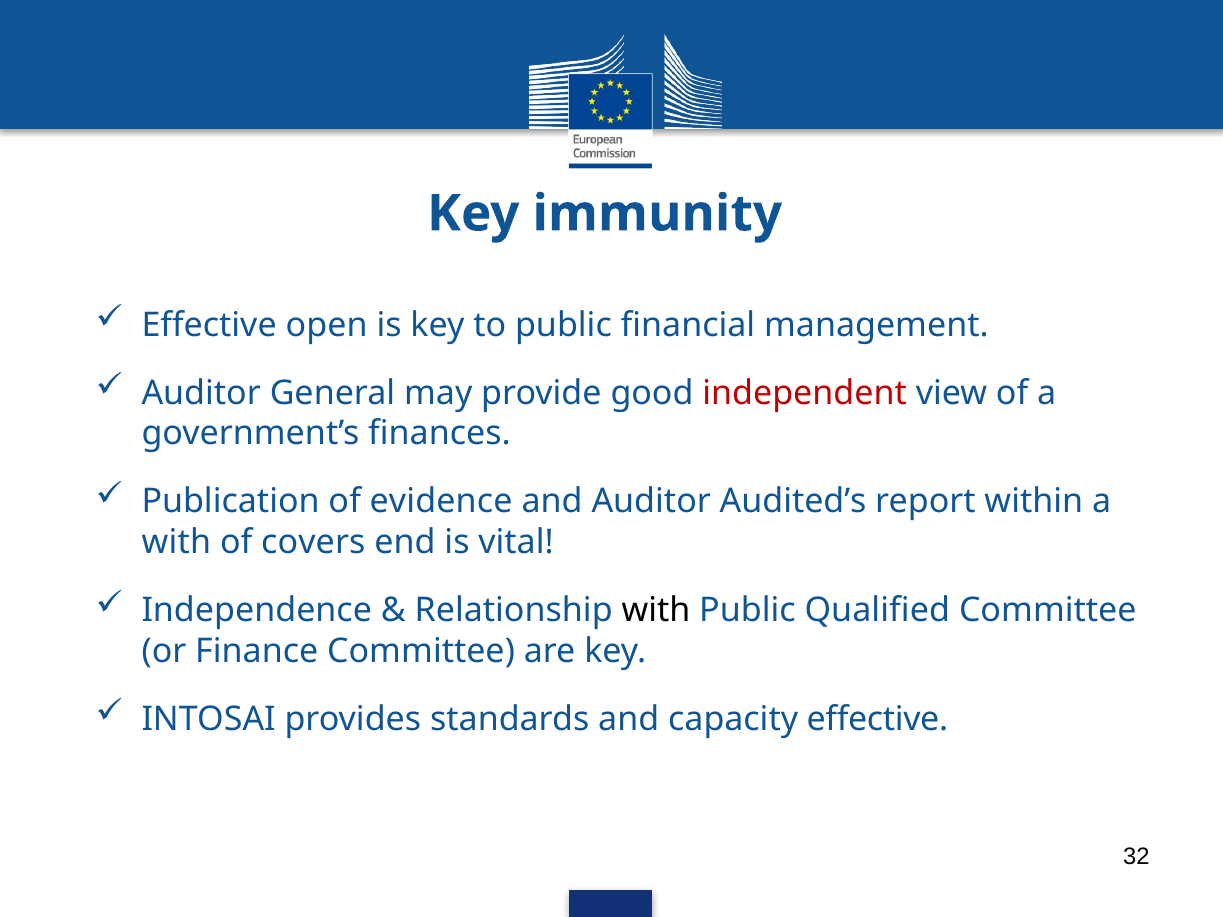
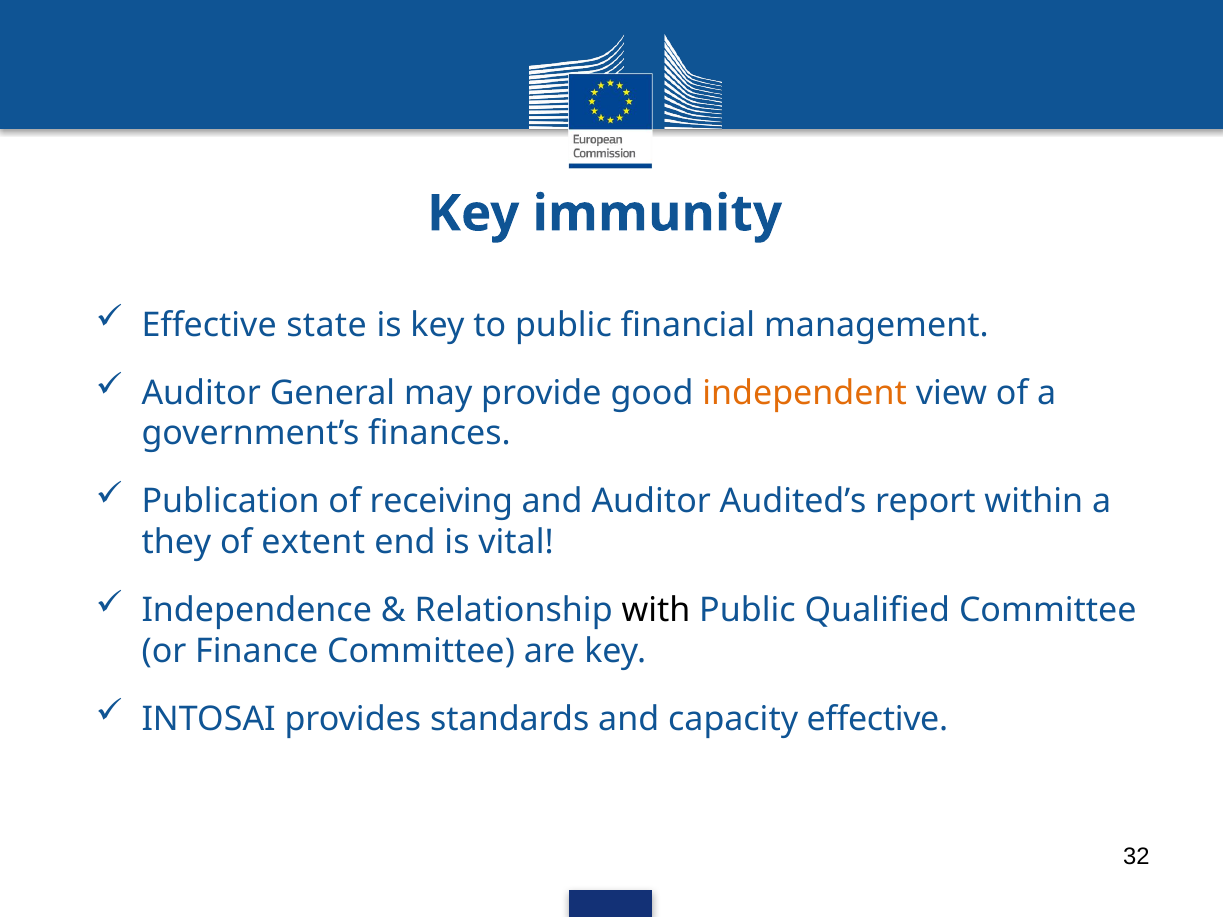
open: open -> state
independent colour: red -> orange
evidence: evidence -> receiving
with at (176, 543): with -> they
covers: covers -> extent
